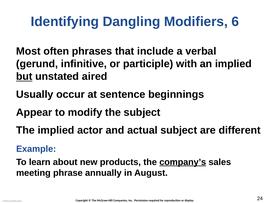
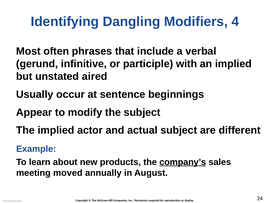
6: 6 -> 4
but underline: present -> none
phrase: phrase -> moved
